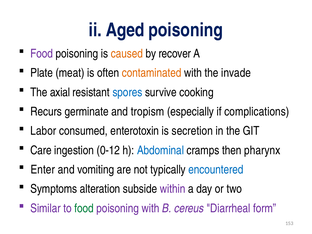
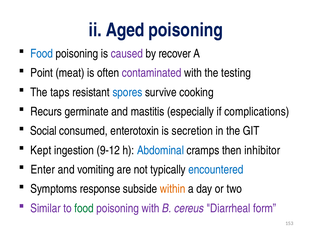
Food at (42, 54) colour: purple -> blue
caused colour: orange -> purple
Plate: Plate -> Point
contaminated colour: orange -> purple
invade: invade -> testing
axial: axial -> taps
tropism: tropism -> mastitis
Labor: Labor -> Social
Care: Care -> Kept
0-12: 0-12 -> 9-12
pharynx: pharynx -> inhibitor
alteration: alteration -> response
within colour: purple -> orange
